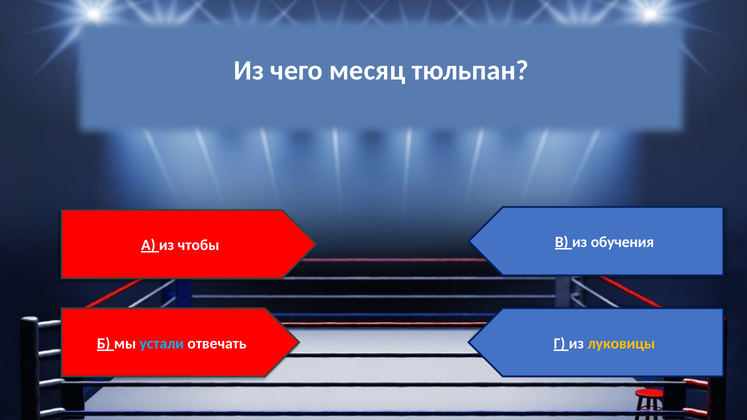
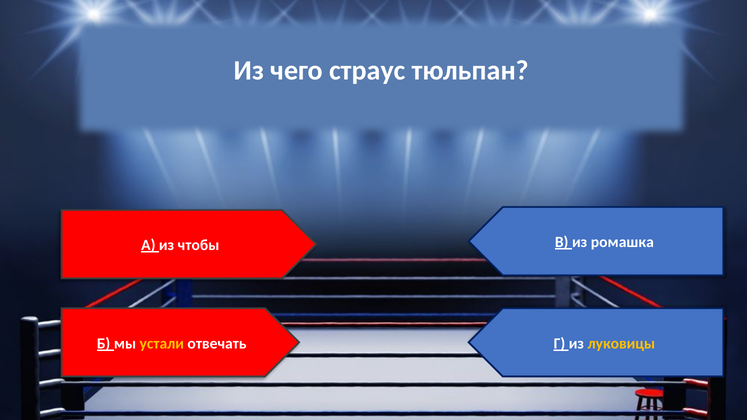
месяц: месяц -> страус
обучения: обучения -> ромашка
устали colour: light blue -> yellow
